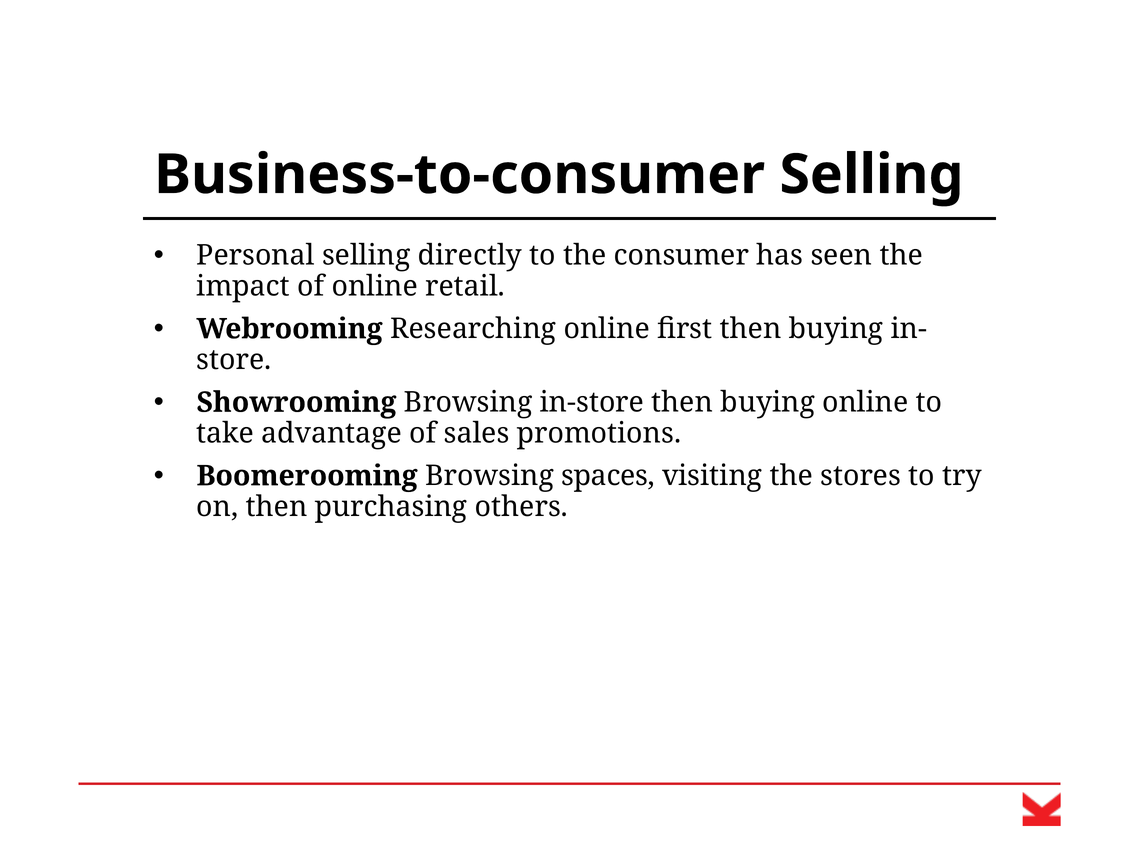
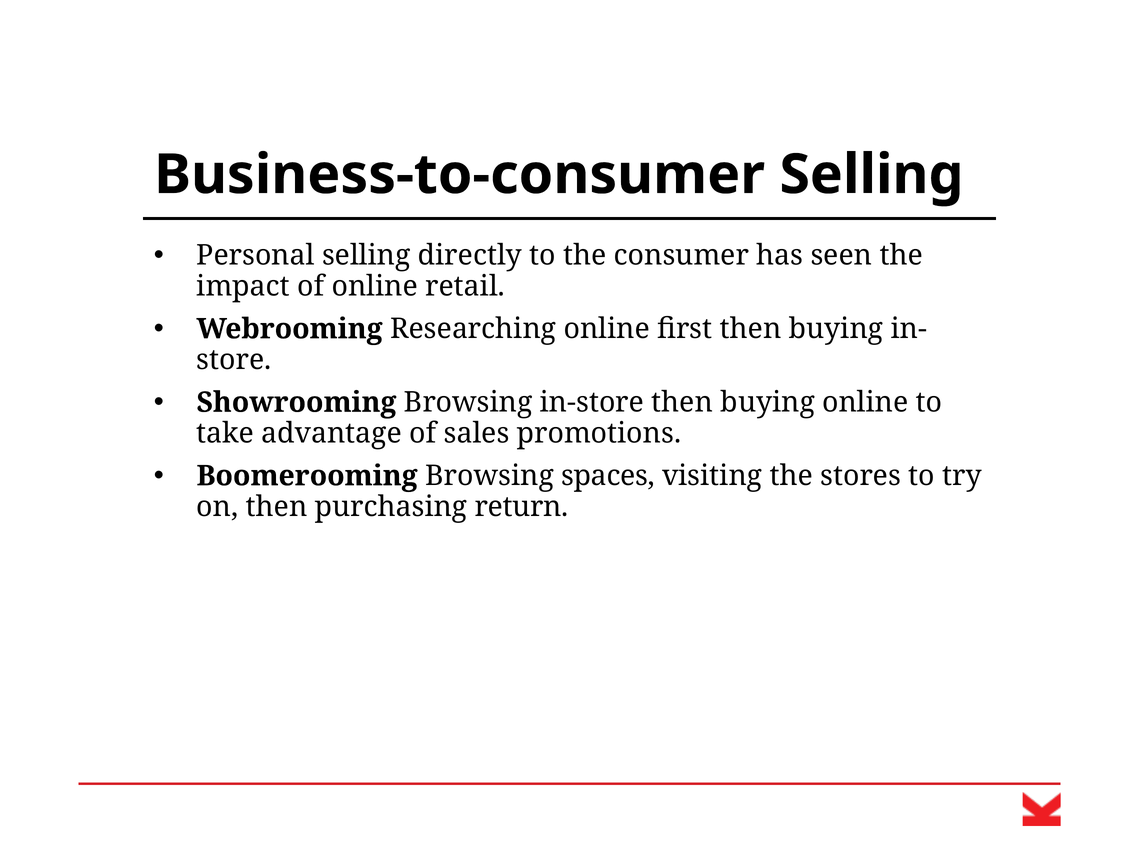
others: others -> return
